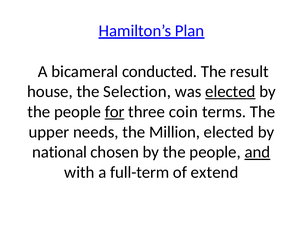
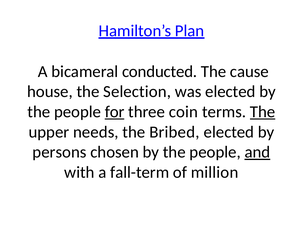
result: result -> cause
elected at (230, 92) underline: present -> none
The at (263, 112) underline: none -> present
Million: Million -> Bribed
national: national -> persons
full-term: full-term -> fall-term
extend: extend -> million
